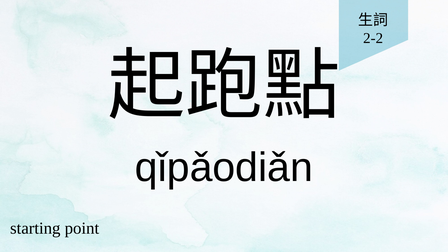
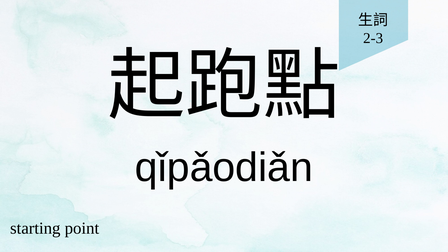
2-2: 2-2 -> 2-3
